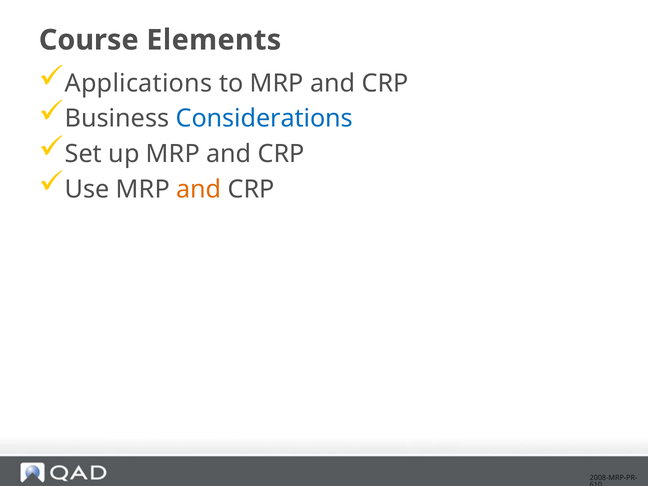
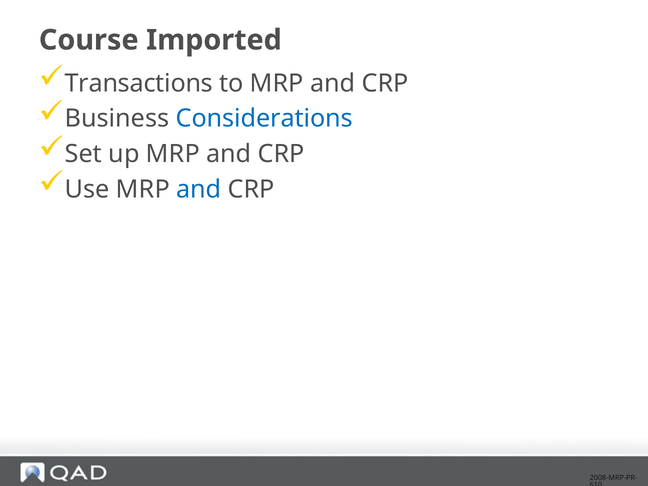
Elements: Elements -> Imported
Applications: Applications -> Transactions
and at (199, 189) colour: orange -> blue
